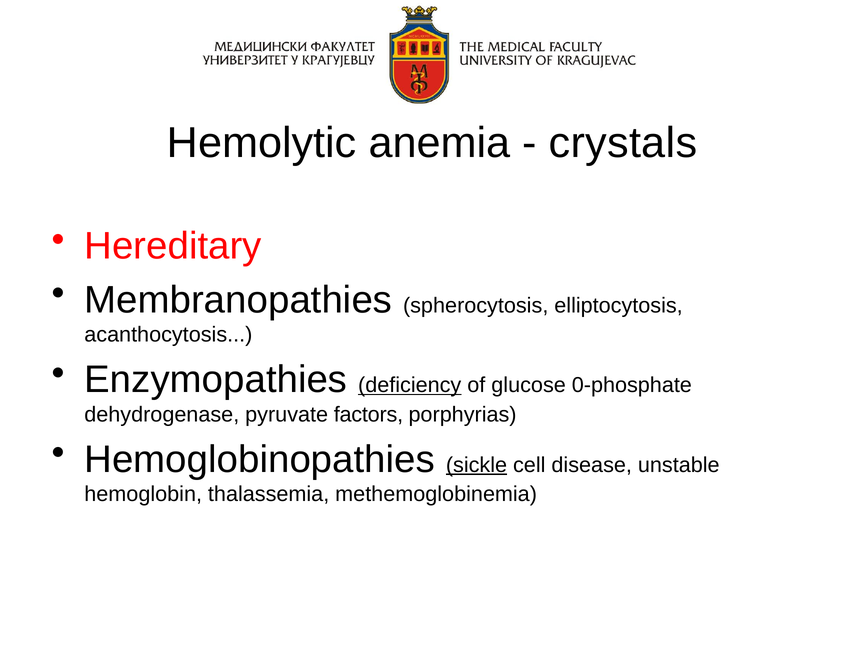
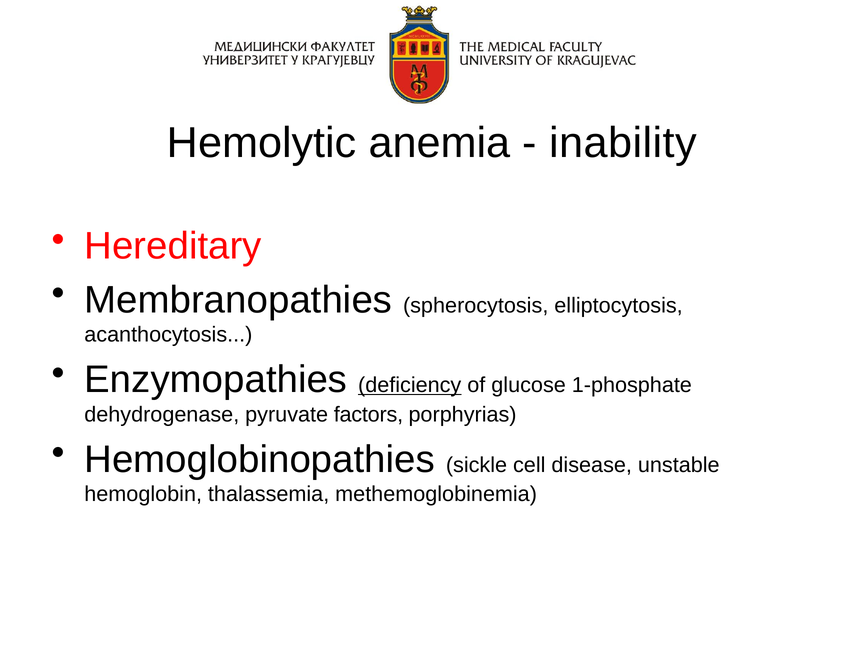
crystals: crystals -> inability
0-phosphate: 0-phosphate -> 1-phosphate
sickle underline: present -> none
